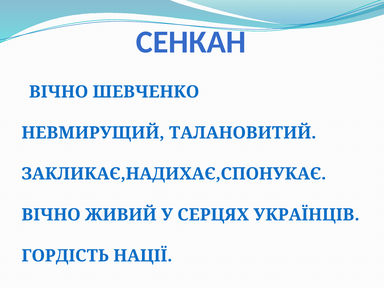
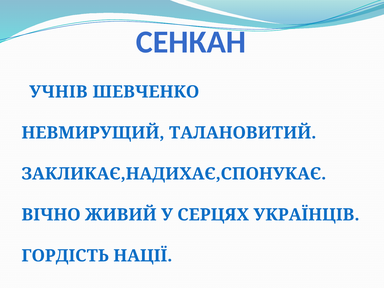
ВІЧНО at (59, 92): ВІЧНО -> УЧНІВ
